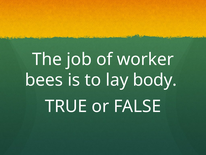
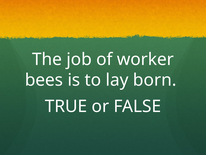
body: body -> born
